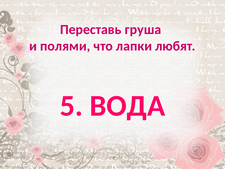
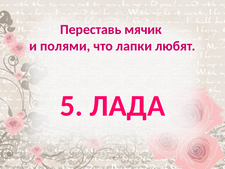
груша: груша -> мячик
ВОДА: ВОДА -> ЛАДА
